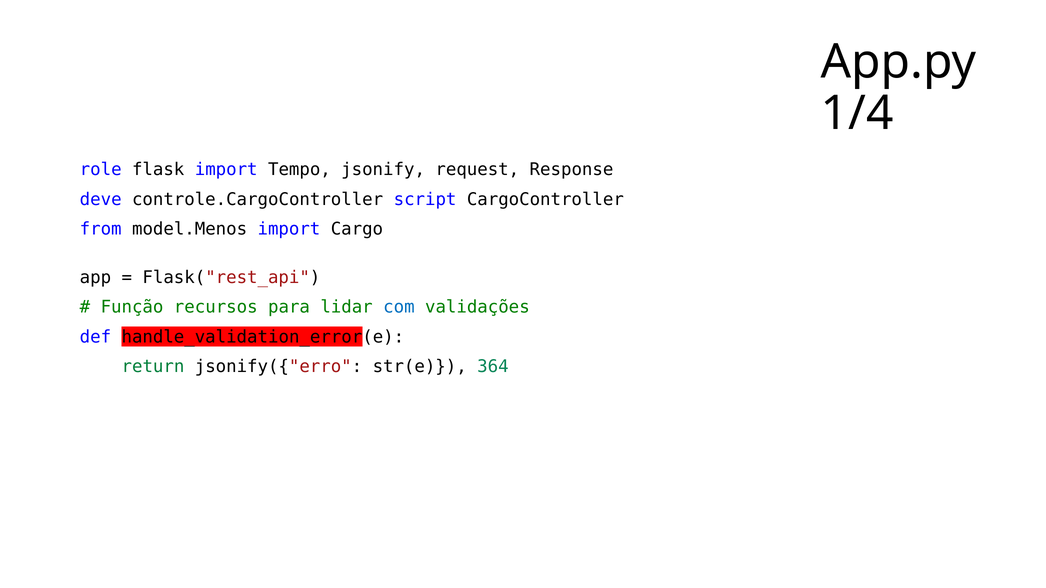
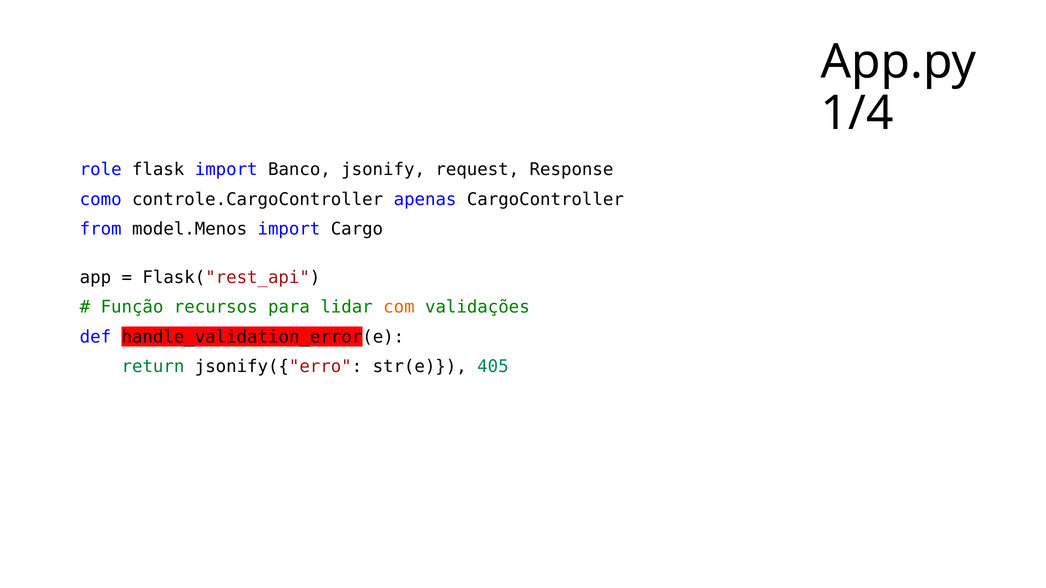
Tempo: Tempo -> Banco
deve: deve -> como
script: script -> apenas
com colour: blue -> orange
364: 364 -> 405
